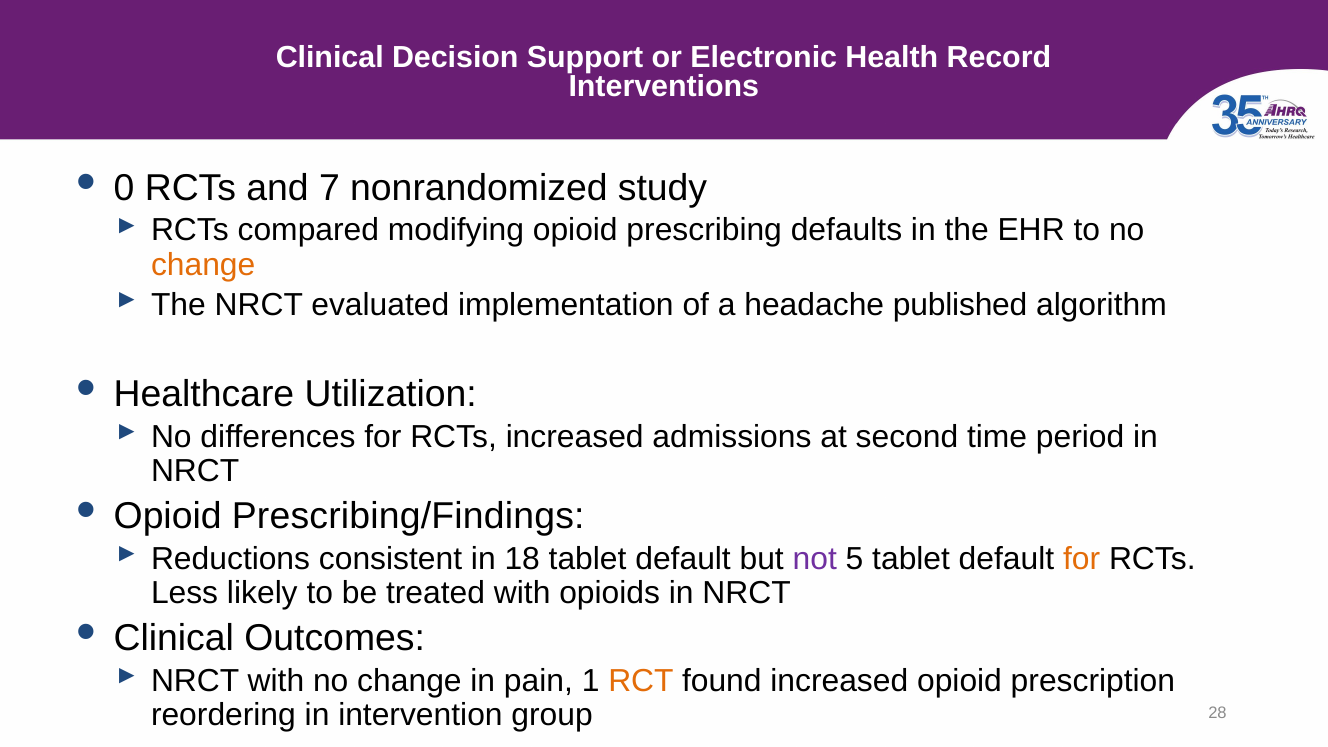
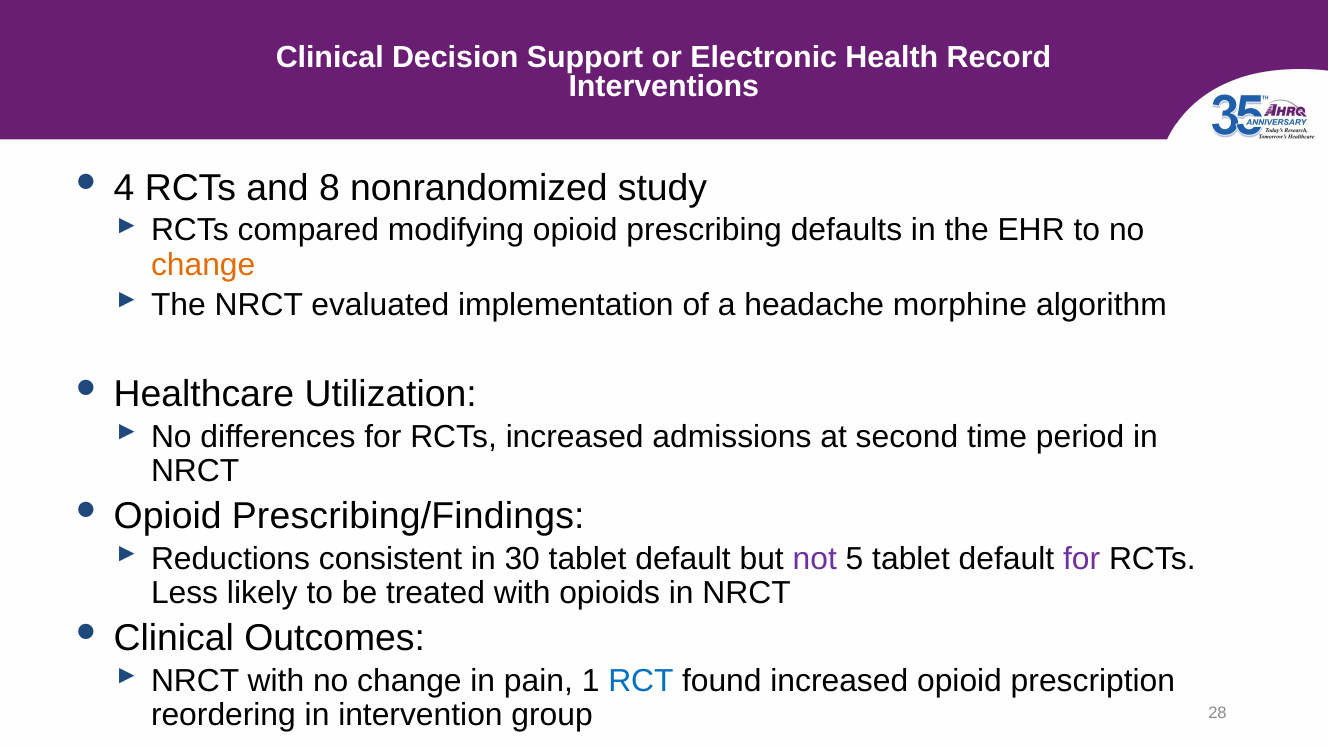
0: 0 -> 4
7: 7 -> 8
published: published -> morphine
18: 18 -> 30
for at (1082, 559) colour: orange -> purple
RCT colour: orange -> blue
